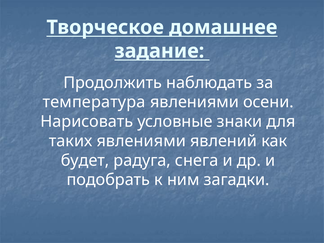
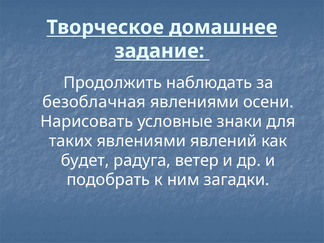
температура: температура -> безоблачная
снега: снега -> ветер
